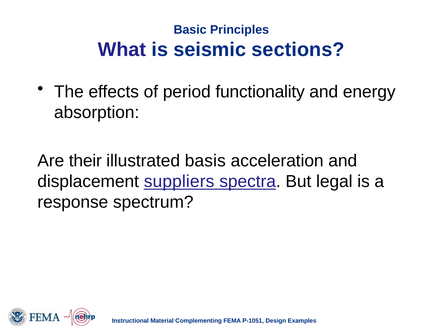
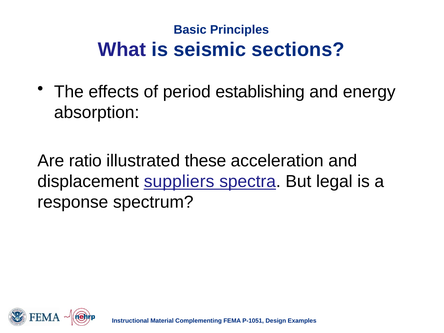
functionality: functionality -> establishing
their: their -> ratio
basis: basis -> these
